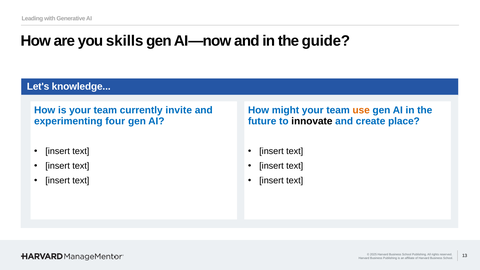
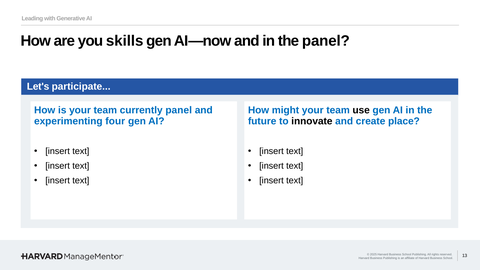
the guide: guide -> panel
knowledge: knowledge -> participate
currently invite: invite -> panel
use colour: orange -> black
